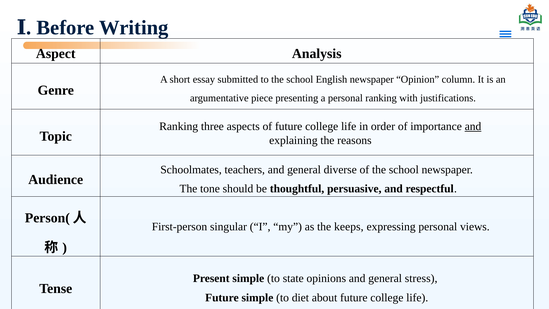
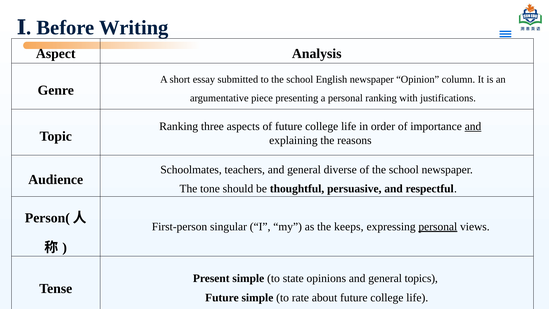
personal at (438, 226) underline: none -> present
stress: stress -> topics
diet: diet -> rate
